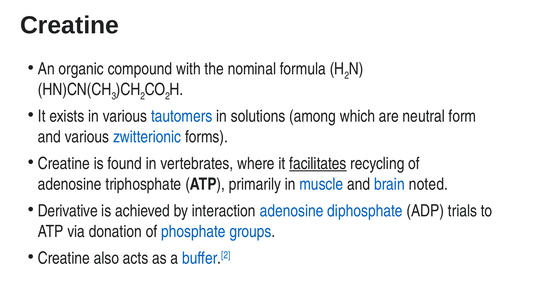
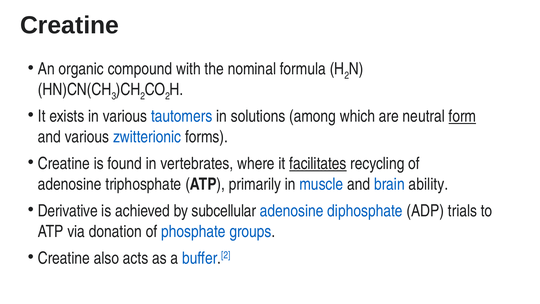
form underline: none -> present
noted: noted -> ability
interaction: interaction -> subcellular
